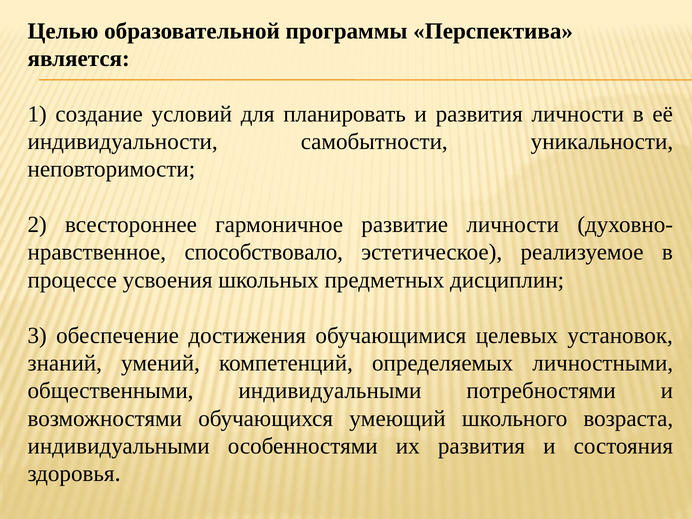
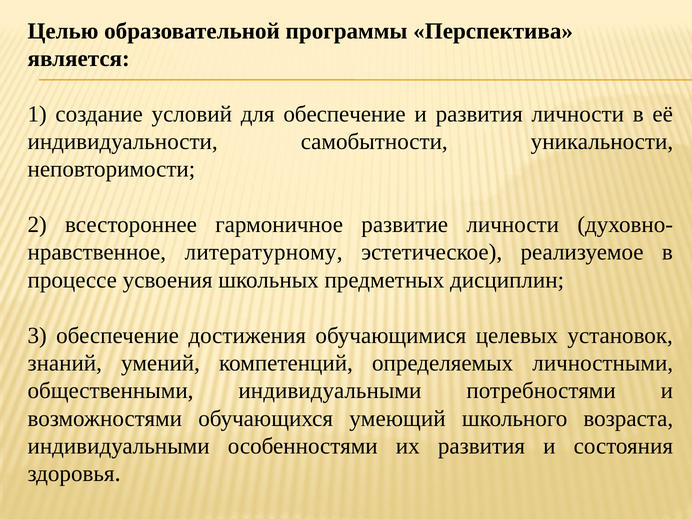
для планировать: планировать -> обеспечение
способствовало: способствовало -> литературному
